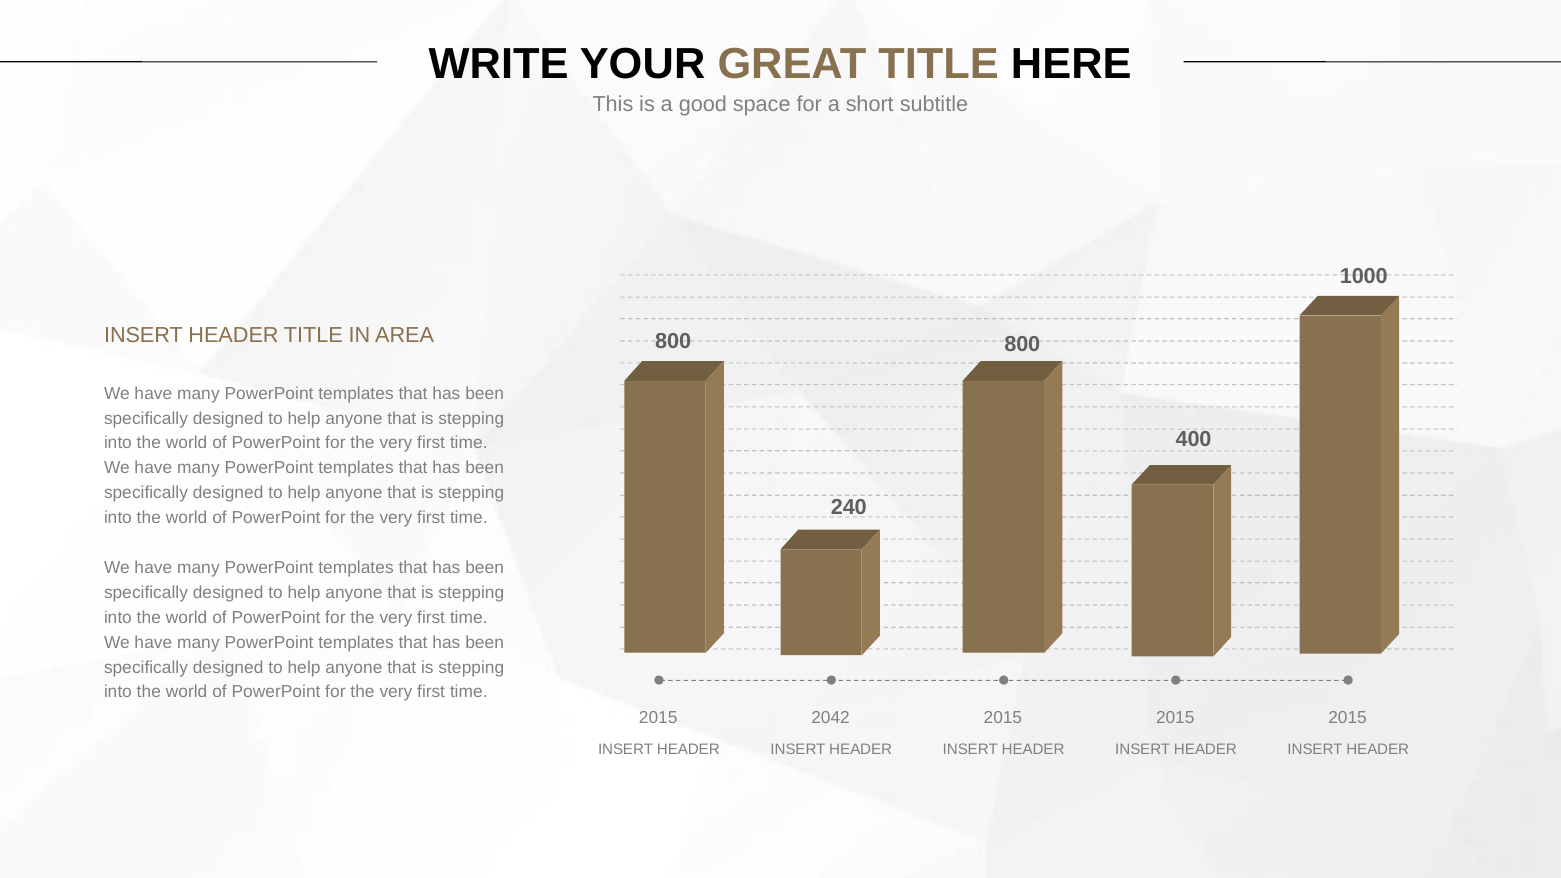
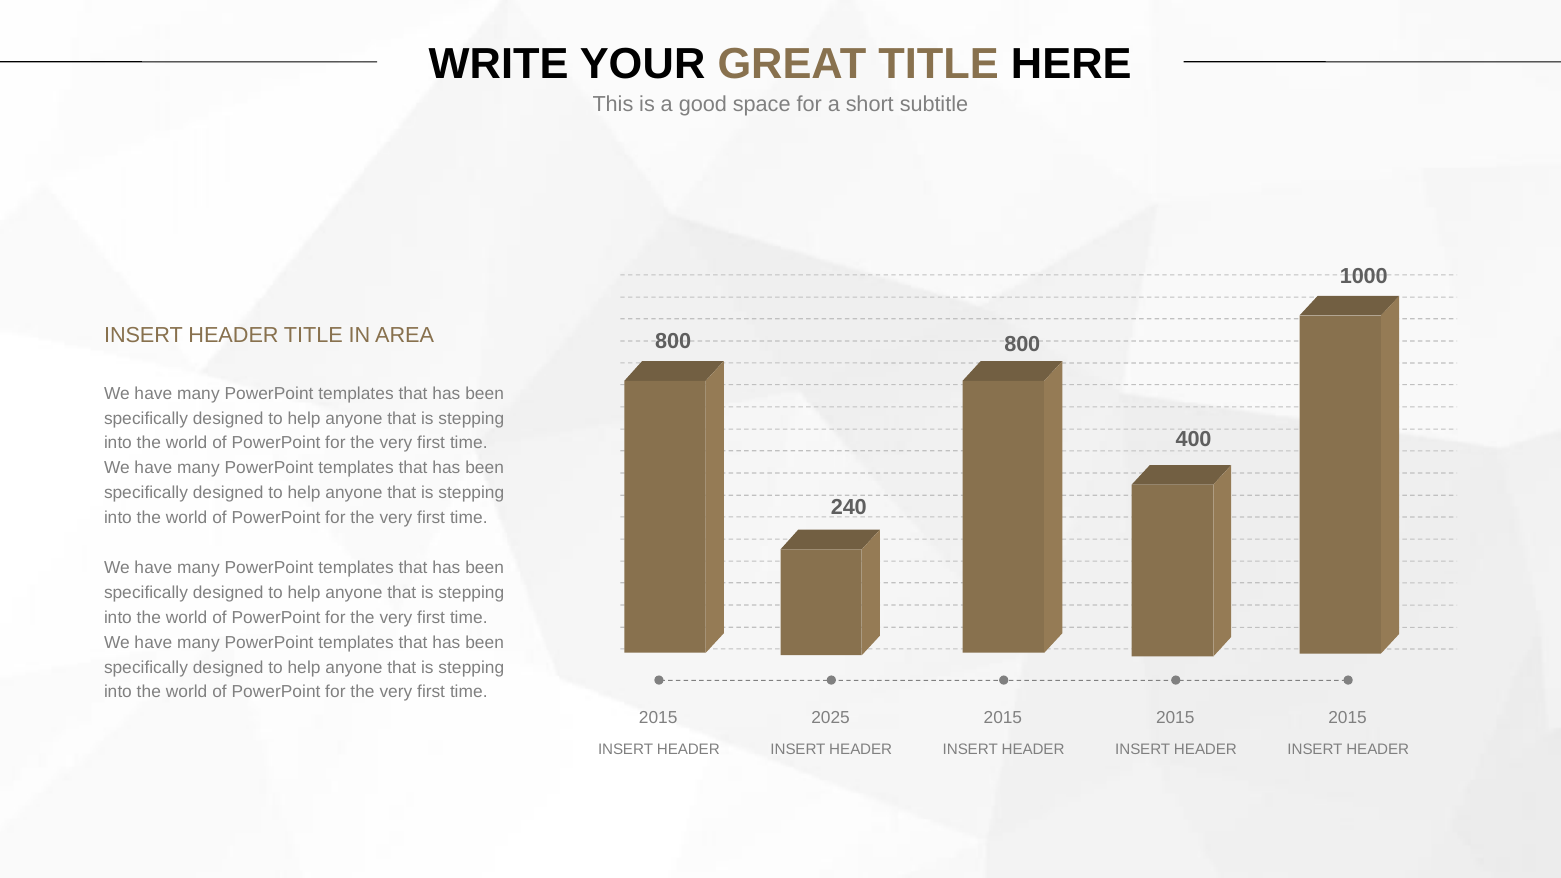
2042: 2042 -> 2025
